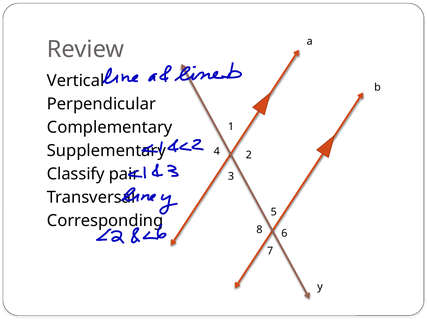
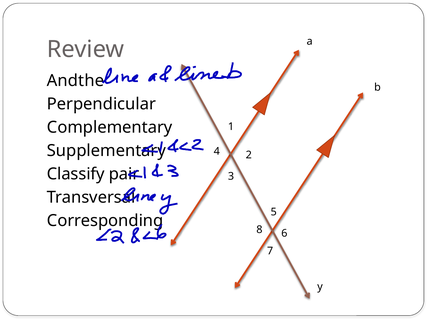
Vertical: Vertical -> Andthe
